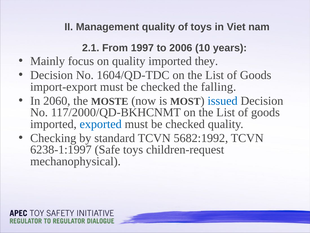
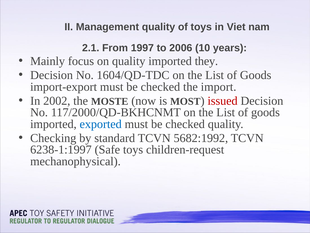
falling: falling -> import
2060: 2060 -> 2002
issued colour: blue -> red
